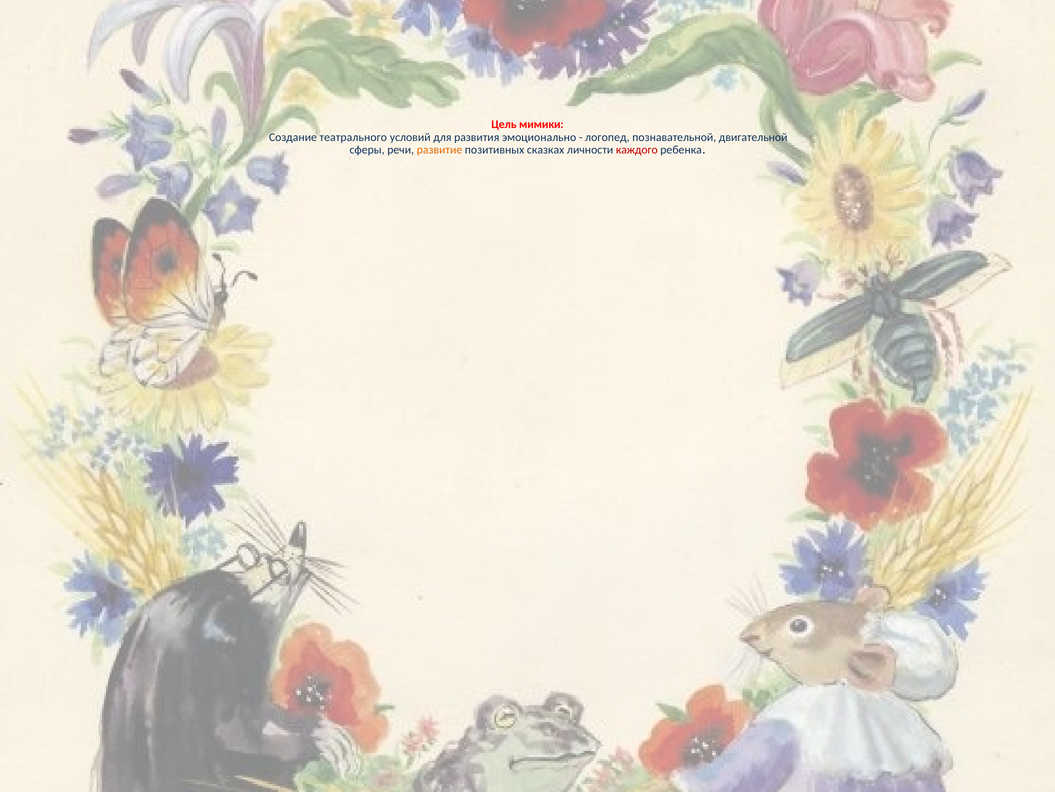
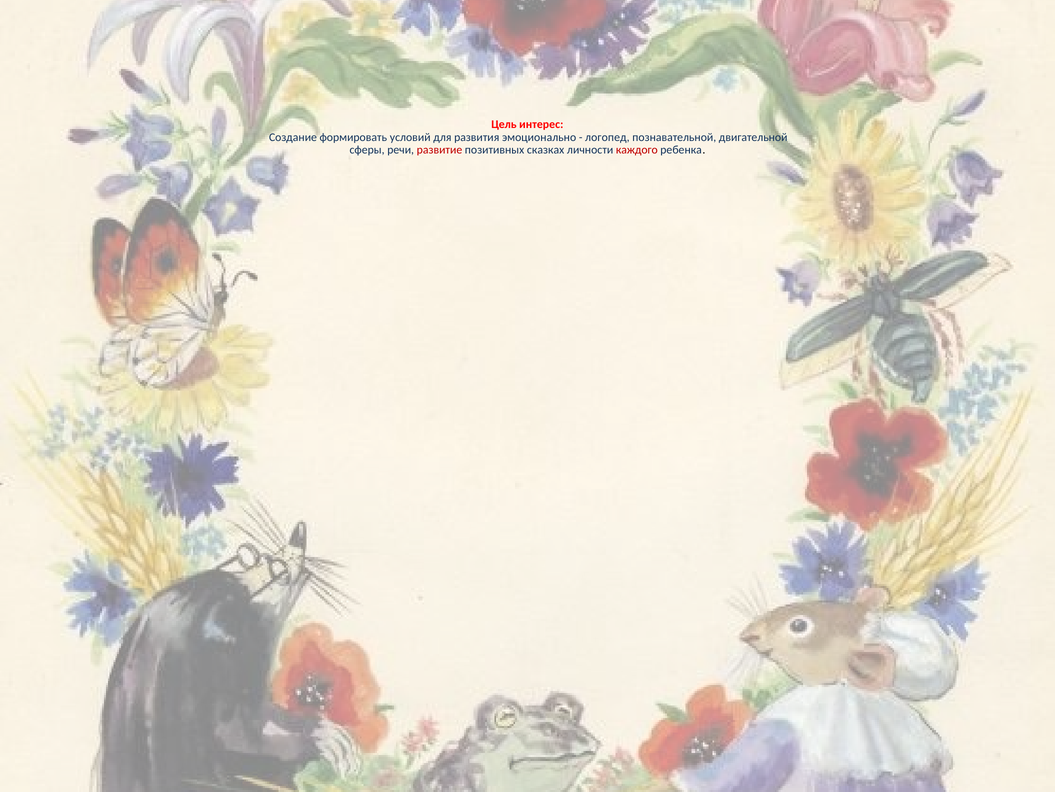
мимики: мимики -> интерес
театрального: театрального -> формировать
развитие colour: orange -> red
